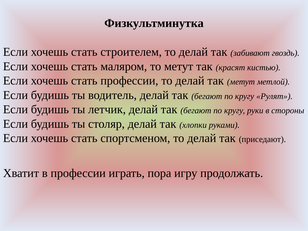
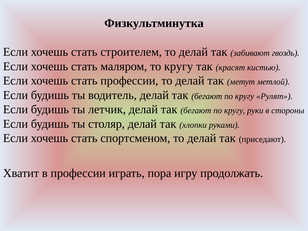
то метут: метут -> кругу
